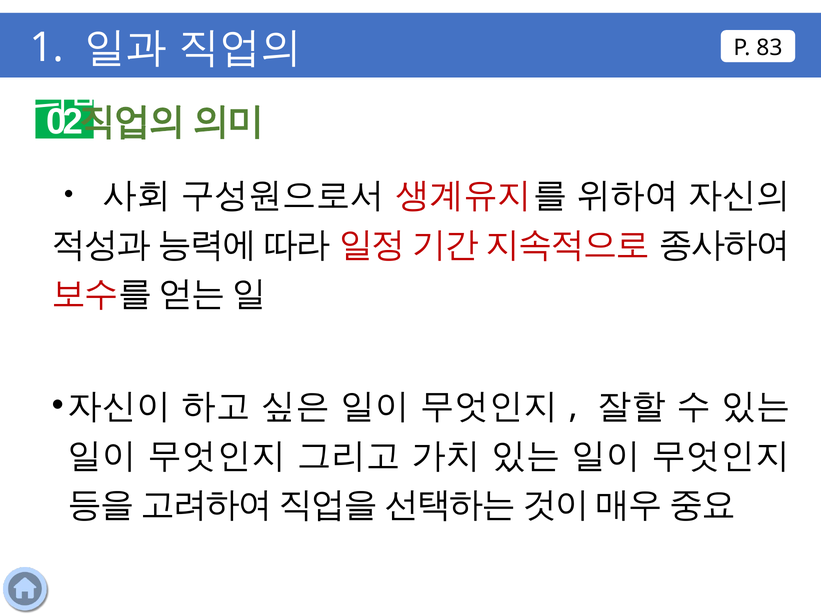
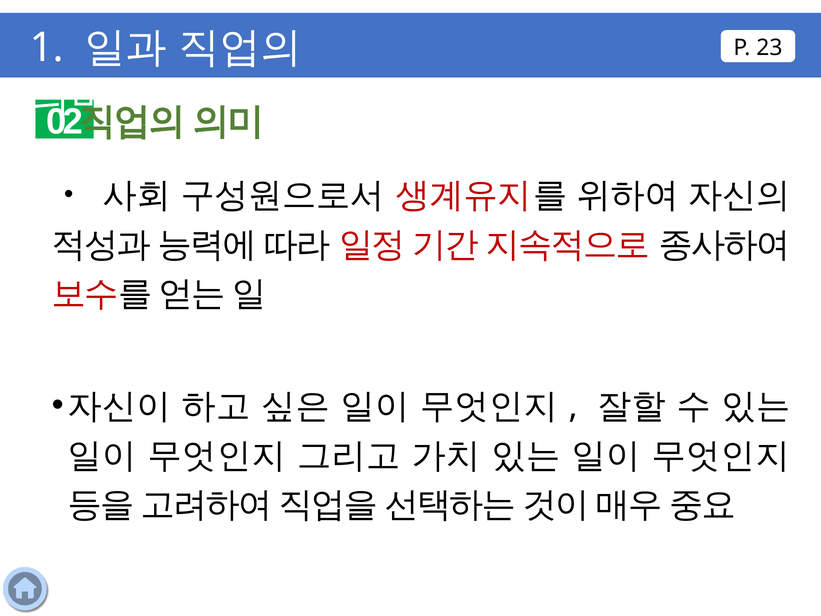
83: 83 -> 23
